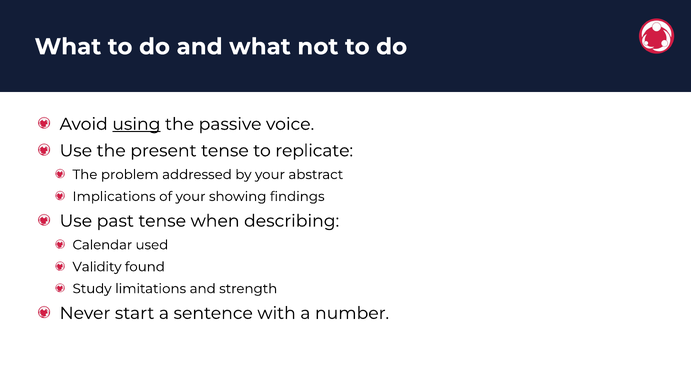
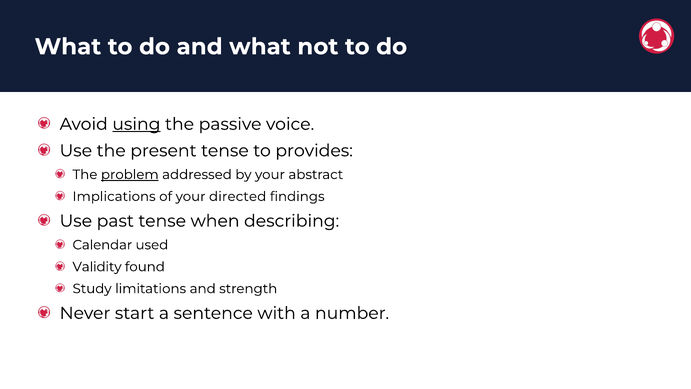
replicate: replicate -> provides
problem underline: none -> present
showing: showing -> directed
